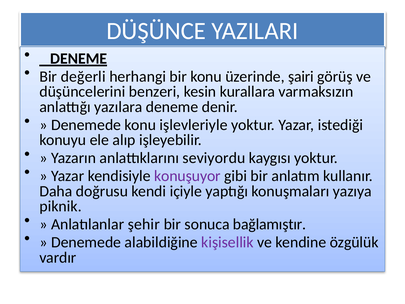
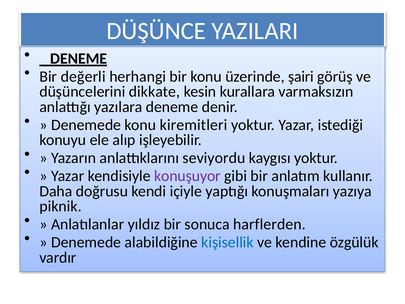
benzeri: benzeri -> dikkate
işlevleriyle: işlevleriyle -> kiremitleri
şehir: şehir -> yıldız
bağlamıştır: bağlamıştır -> harflerden
kişisellik colour: purple -> blue
